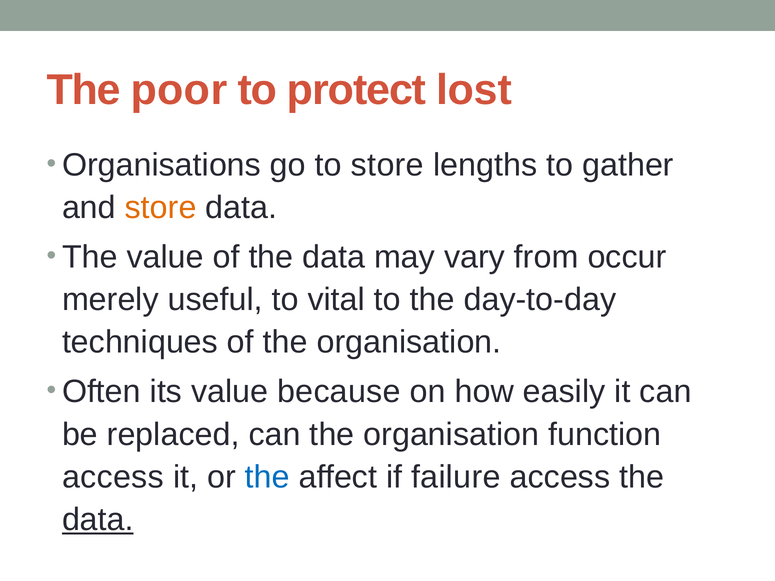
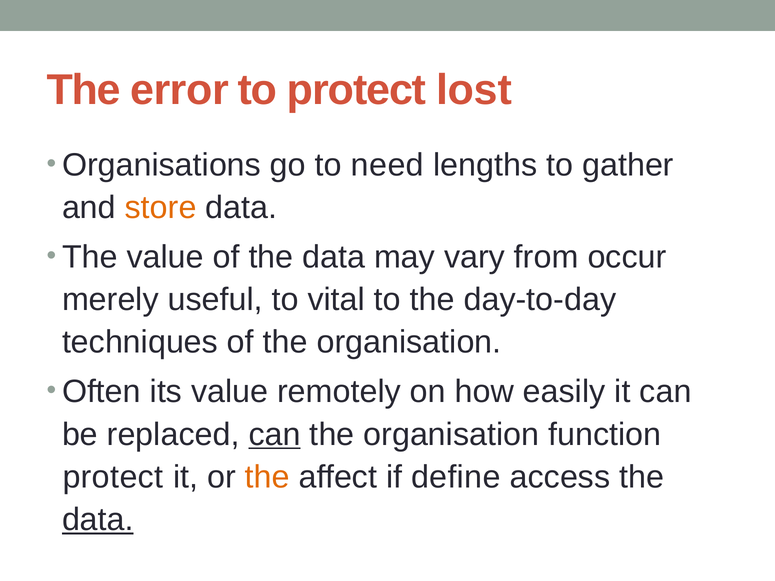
poor: poor -> error
to store: store -> need
because: because -> remotely
can at (275, 435) underline: none -> present
access at (113, 477): access -> protect
the at (267, 477) colour: blue -> orange
failure: failure -> define
